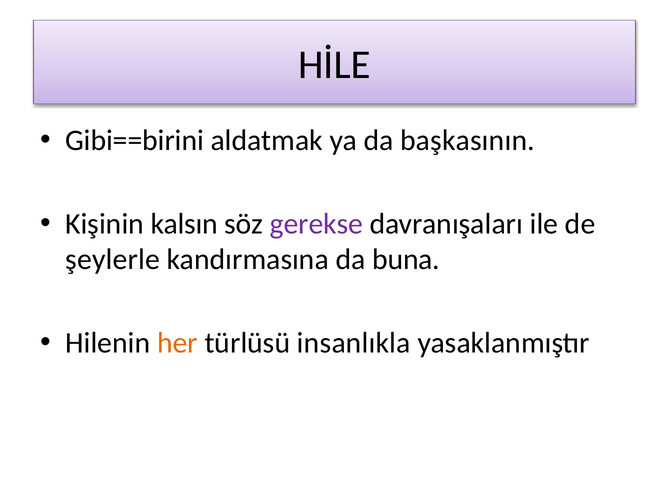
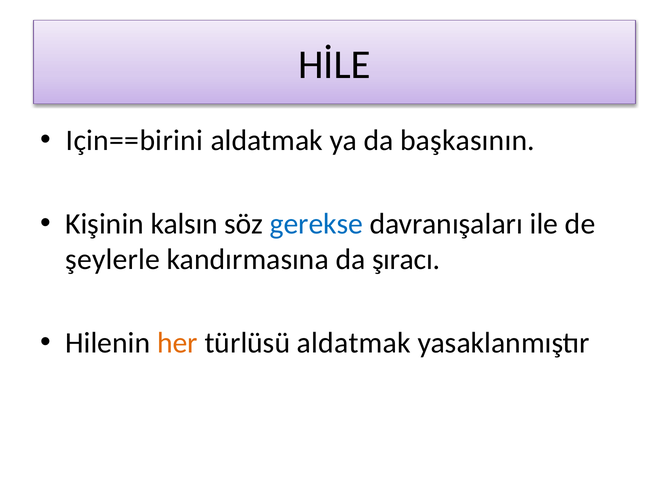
Gibi==birini: Gibi==birini -> Için==birini
gerekse colour: purple -> blue
buna: buna -> şıracı
türlüsü insanlıkla: insanlıkla -> aldatmak
